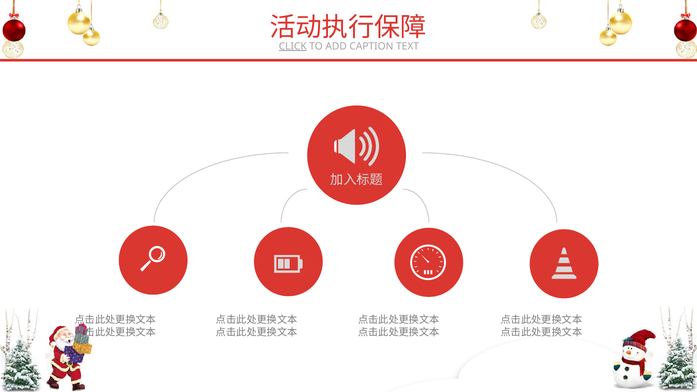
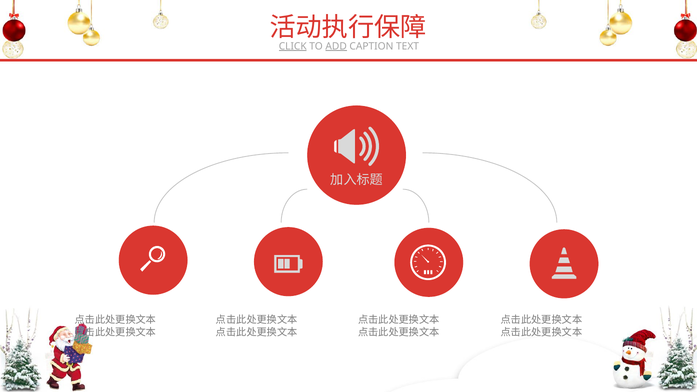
ADD underline: none -> present
